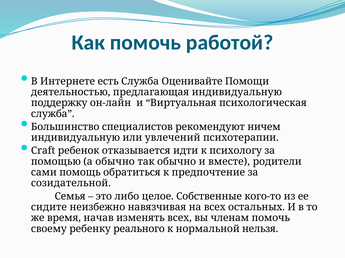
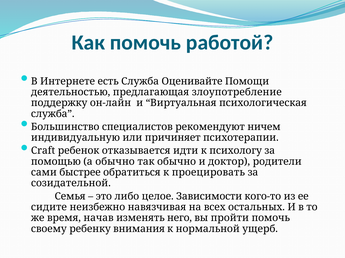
предлагающая индивидуальную: индивидуальную -> злоупотребление
увлечений: увлечений -> причиняет
вместе: вместе -> доктор
помощь: помощь -> быстрее
предпочтение: предпочтение -> проецировать
Собственные: Собственные -> Зависимости
изменять всех: всех -> него
членам: членам -> пройти
реального: реального -> внимания
нельзя: нельзя -> ущерб
